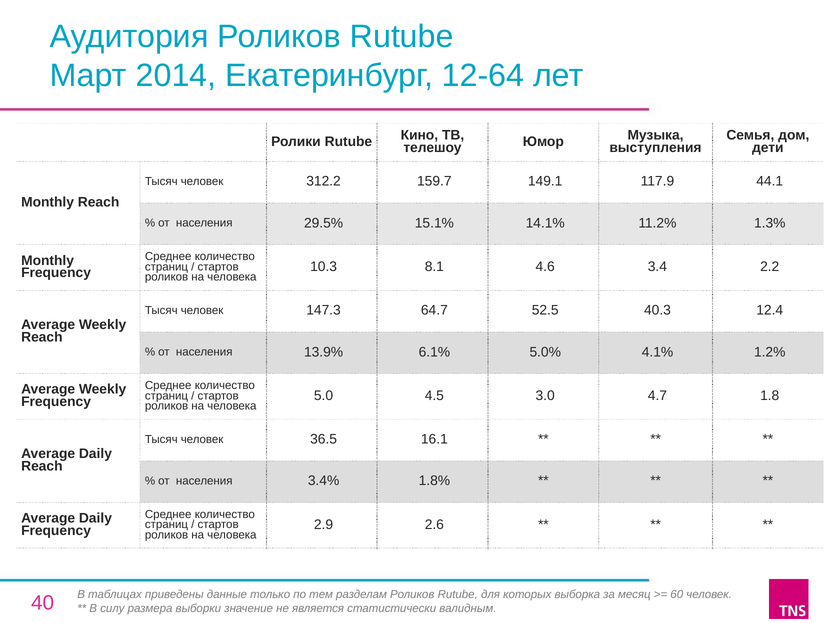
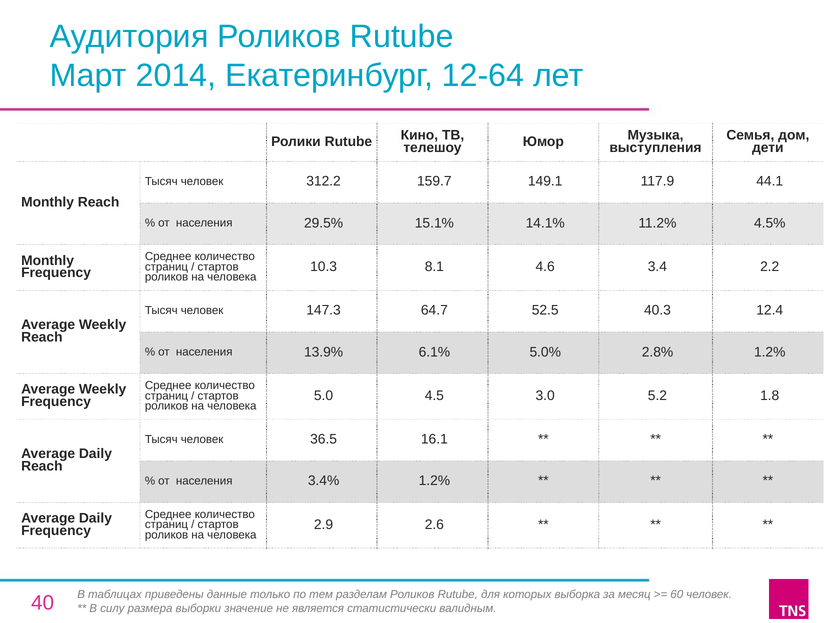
1.3%: 1.3% -> 4.5%
4.1%: 4.1% -> 2.8%
4.7: 4.7 -> 5.2
3.4% 1.8%: 1.8% -> 1.2%
